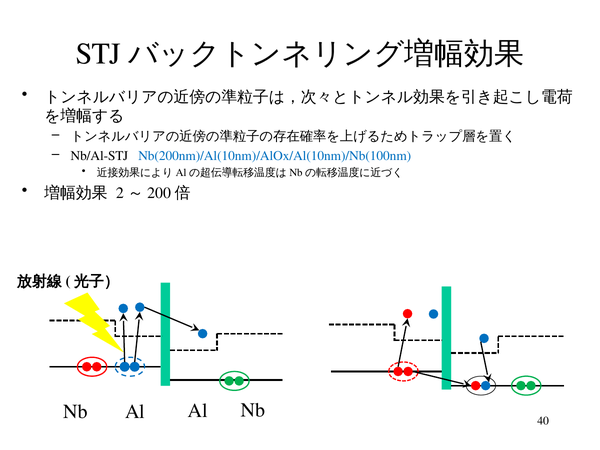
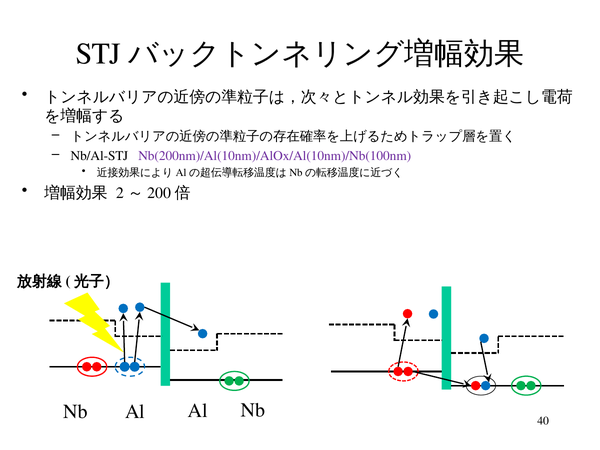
Nb(200nm)/Al(10nm)/AlOx/Al(10nm)/Nb(100nm colour: blue -> purple
